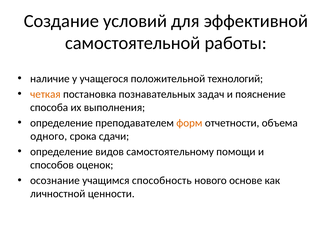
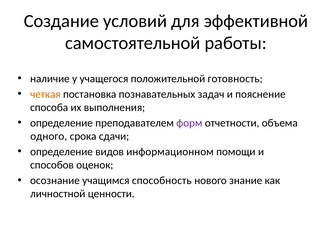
технологий: технологий -> готовность
форм colour: orange -> purple
самостоятельному: самостоятельному -> информационном
основе: основе -> знание
